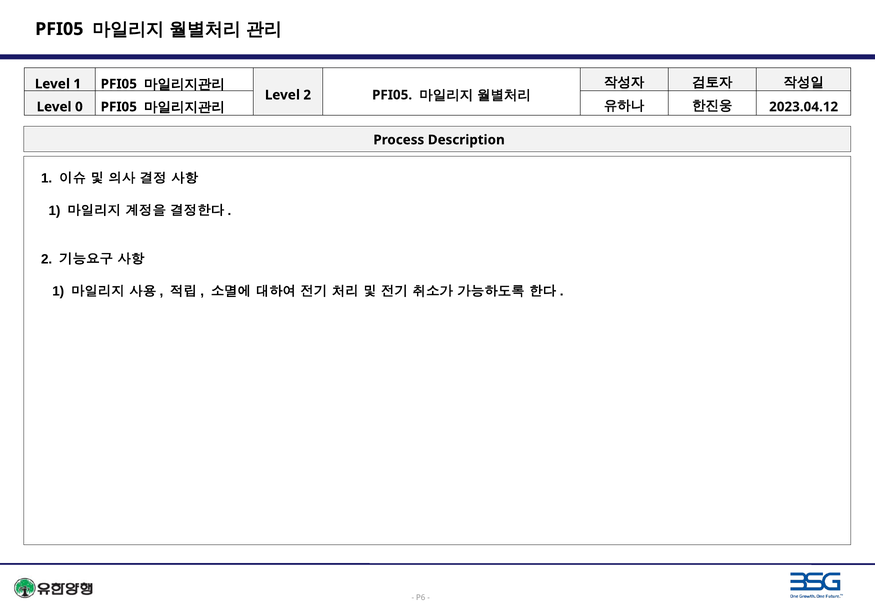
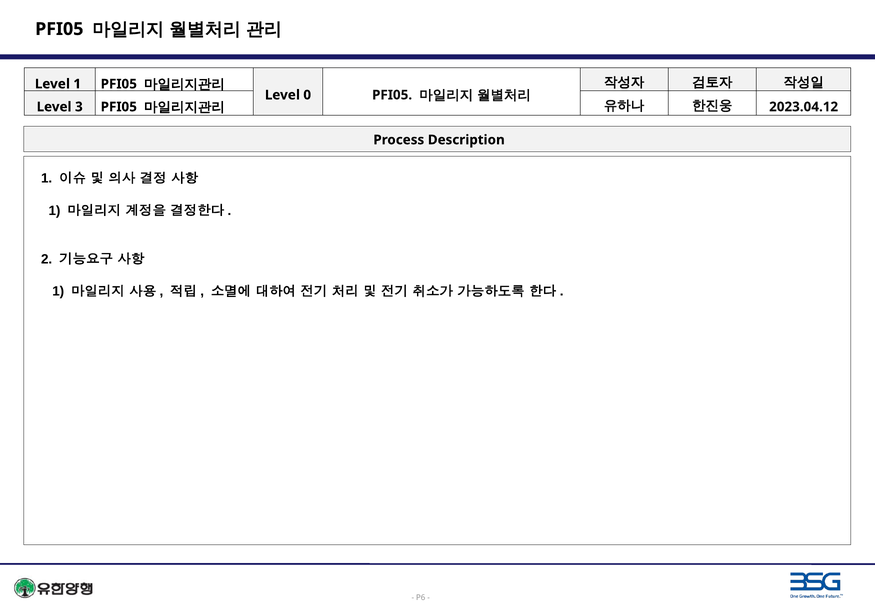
Level 2: 2 -> 0
0: 0 -> 3
